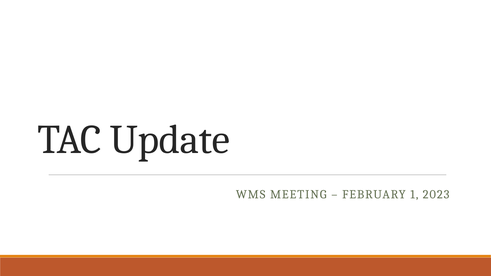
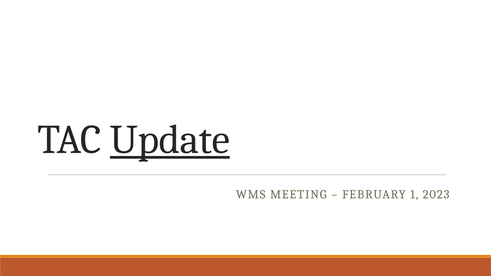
Update underline: none -> present
